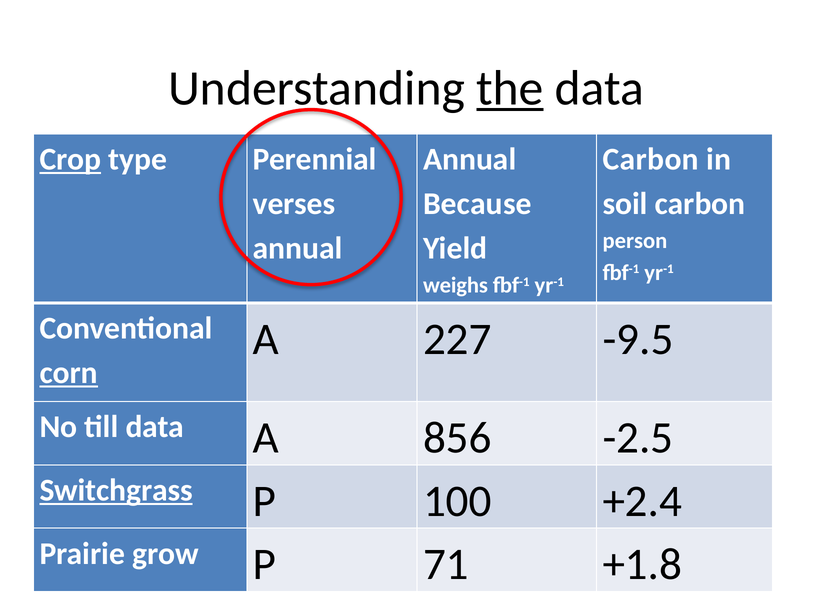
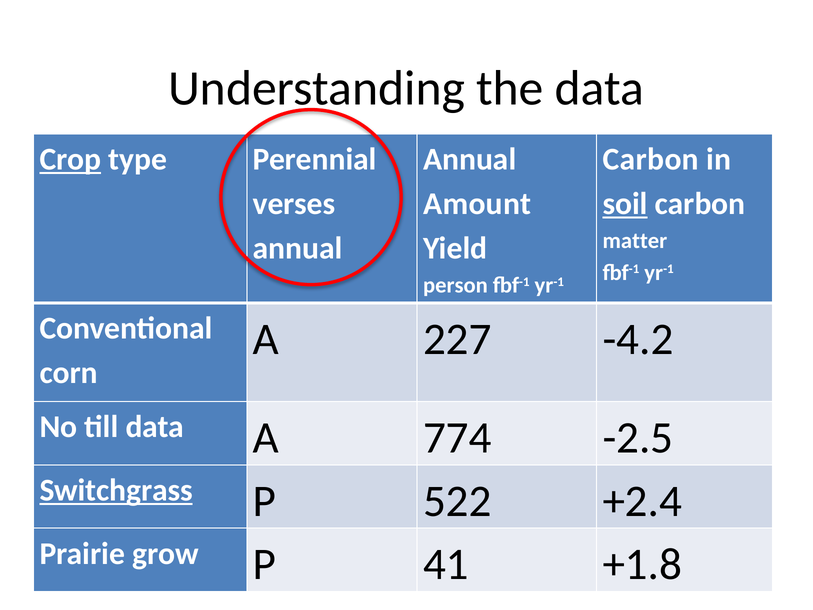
the underline: present -> none
Because: Because -> Amount
soil underline: none -> present
person: person -> matter
weighs: weighs -> person
-9.5: -9.5 -> -4.2
corn underline: present -> none
856: 856 -> 774
100: 100 -> 522
71: 71 -> 41
